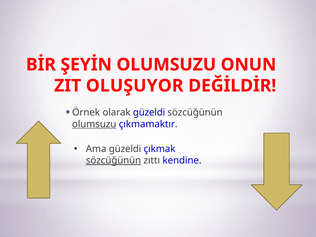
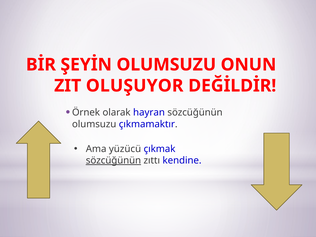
olarak güzeldi: güzeldi -> hayran
olumsuzu at (94, 124) underline: present -> none
Ama güzeldi: güzeldi -> yüzücü
